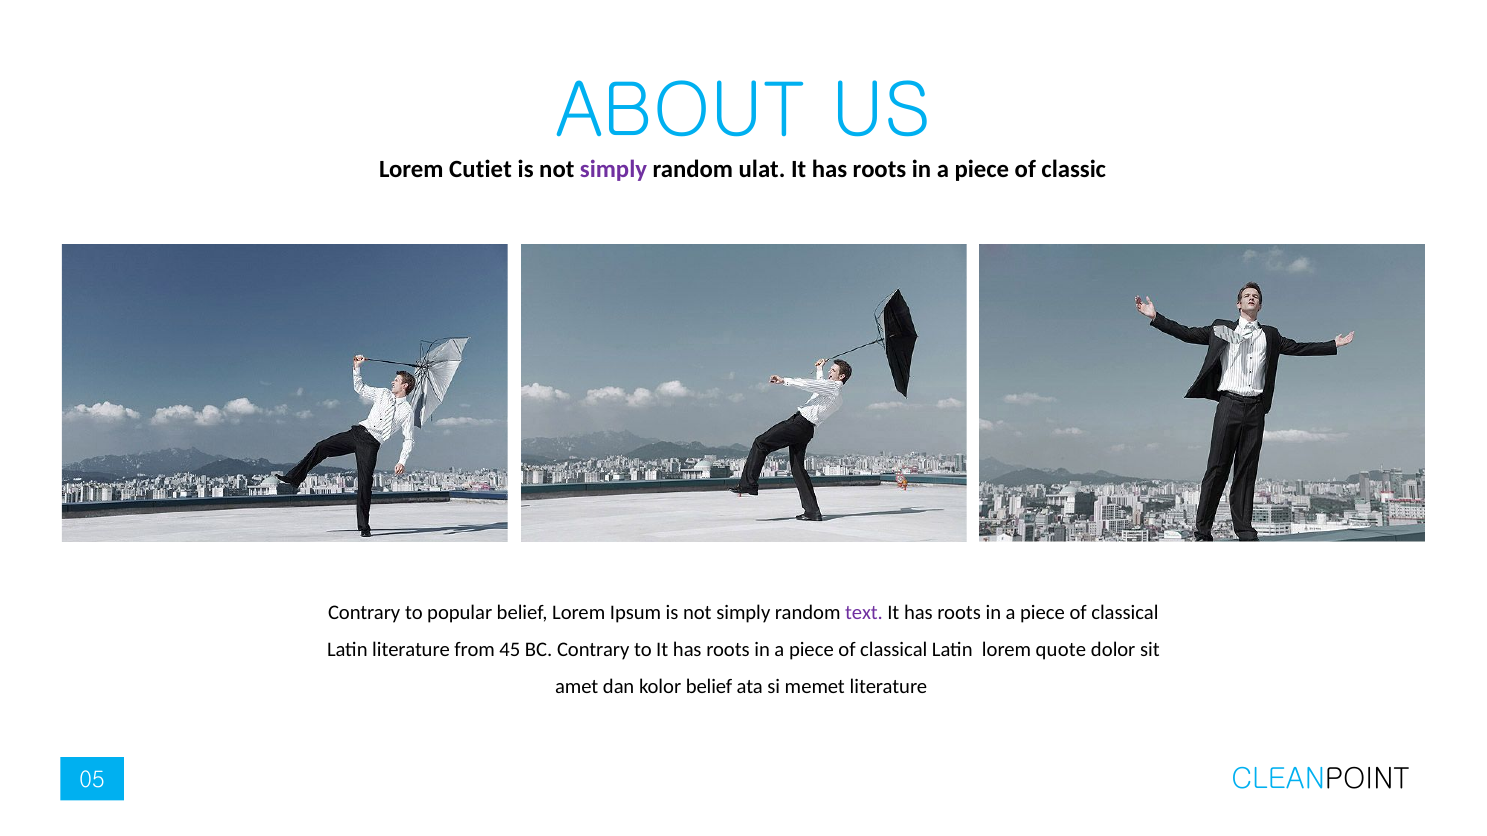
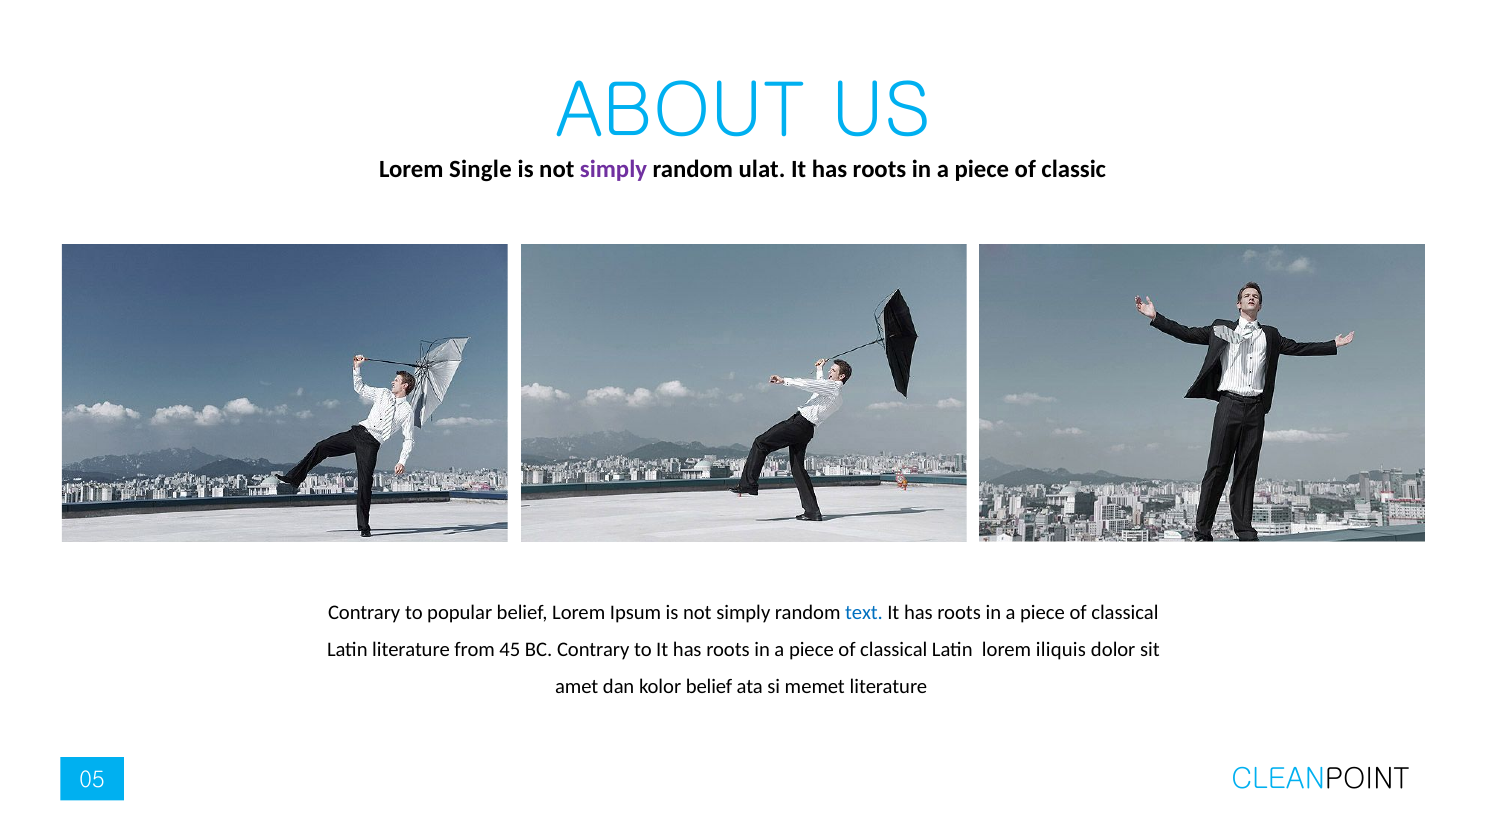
Cutiet: Cutiet -> Single
text colour: purple -> blue
quote: quote -> iliquis
